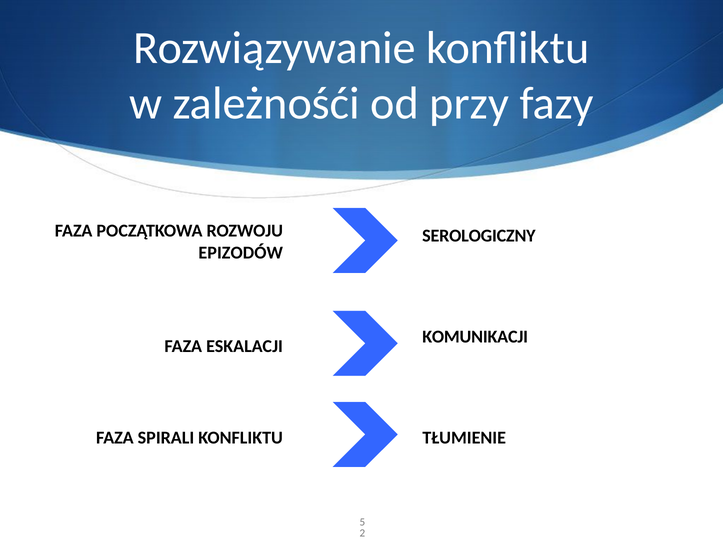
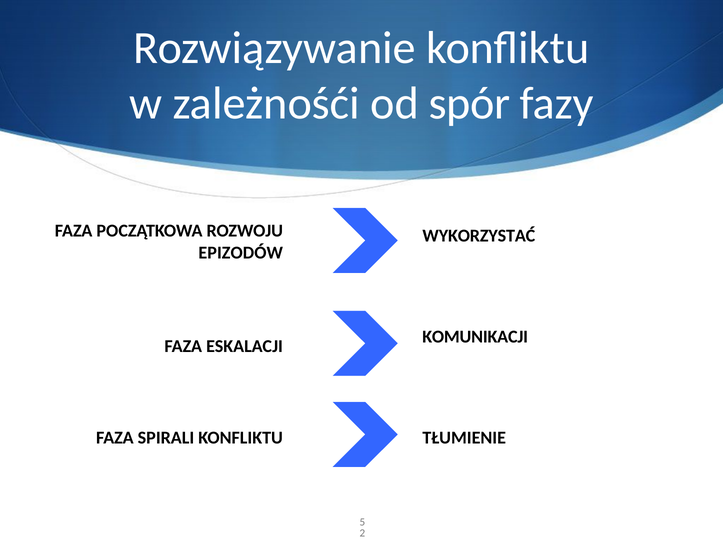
przy: przy -> spór
SEROLOGICZNY: SEROLOGICZNY -> WYKORZYSTAĆ
